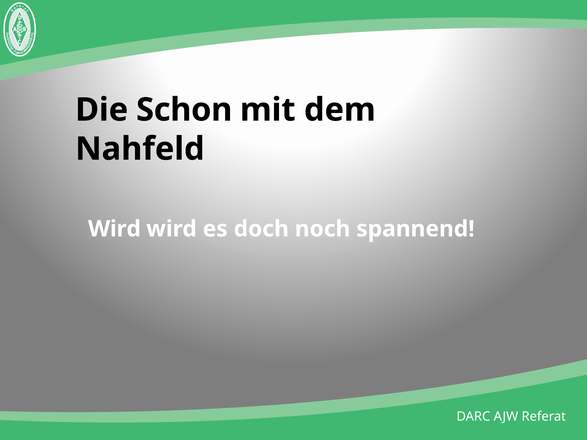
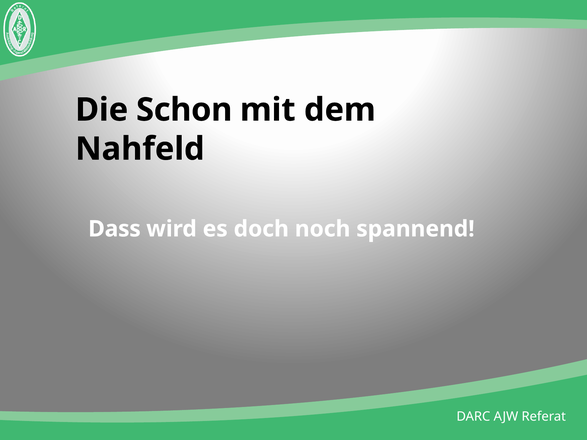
Wird at (114, 229): Wird -> Dass
